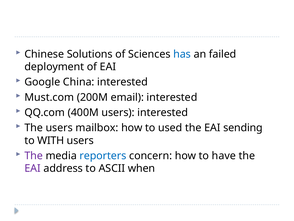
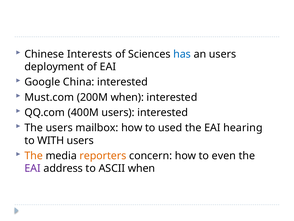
Solutions: Solutions -> Interests
an failed: failed -> users
200M email: email -> when
sending: sending -> hearing
The at (34, 155) colour: purple -> orange
reporters colour: blue -> orange
have: have -> even
